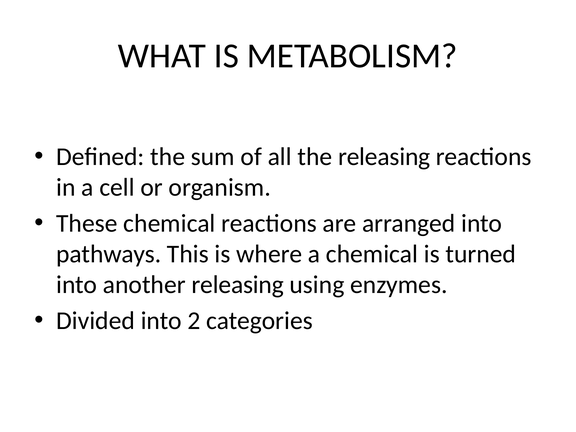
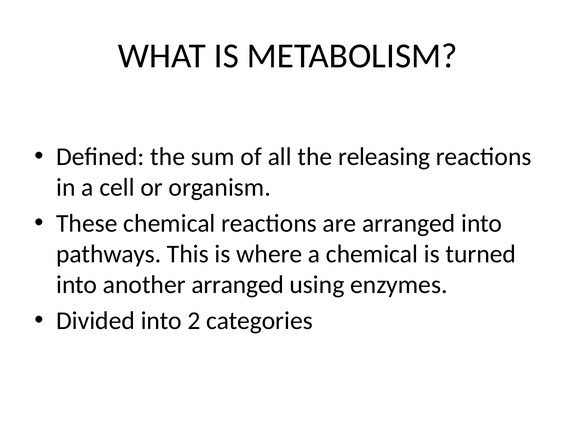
another releasing: releasing -> arranged
